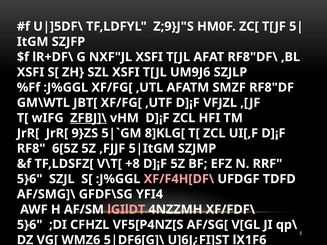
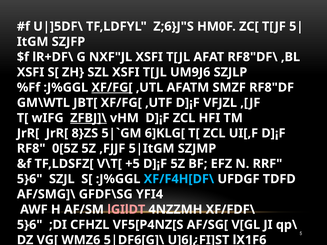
Z;9}J"S: Z;9}J"S -> Z;6}J"S
XF/FG[ at (112, 88) underline: none -> present
9}ZS: 9}ZS -> 8}ZS
8]KLG[: 8]KLG[ -> 6]KLG[
6[5Z: 6[5Z -> 0[5Z
+8: +8 -> +5
XF/F4H[DF\ colour: pink -> light blue
